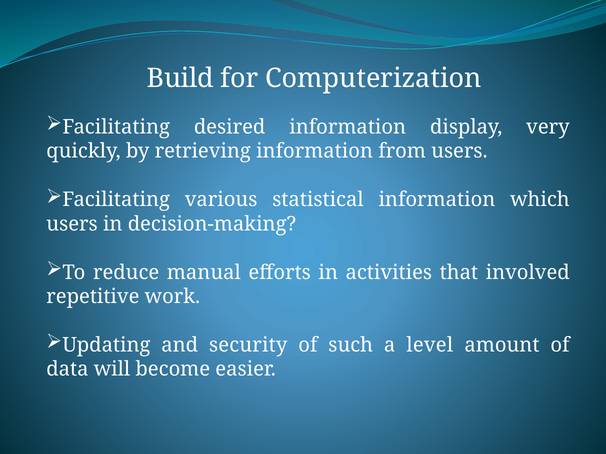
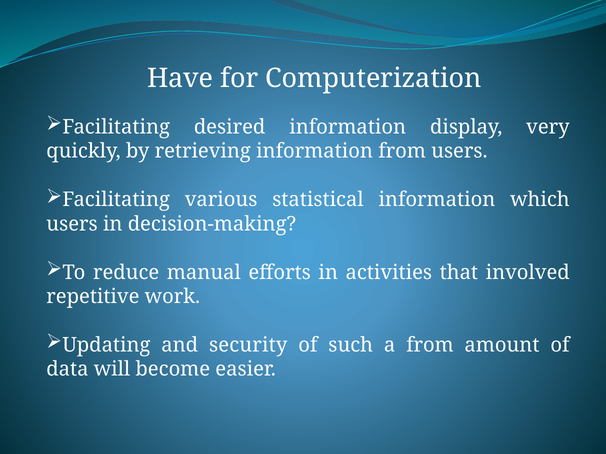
Build: Build -> Have
a level: level -> from
